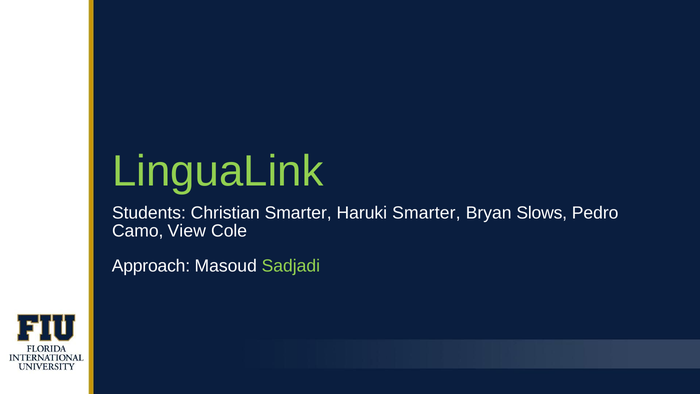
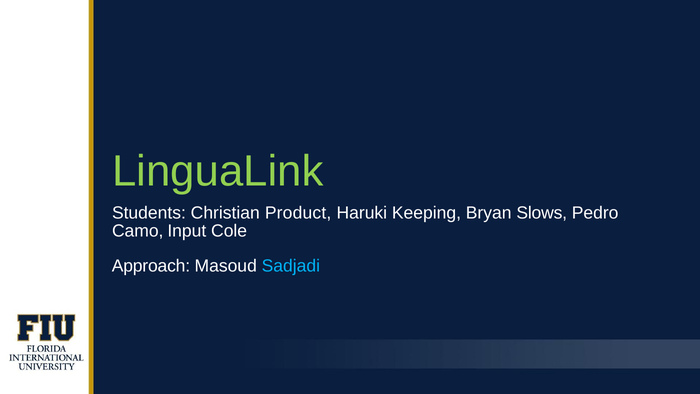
Christian Smarter: Smarter -> Product
Haruki Smarter: Smarter -> Keeping
View: View -> Input
Sadjadi colour: light green -> light blue
